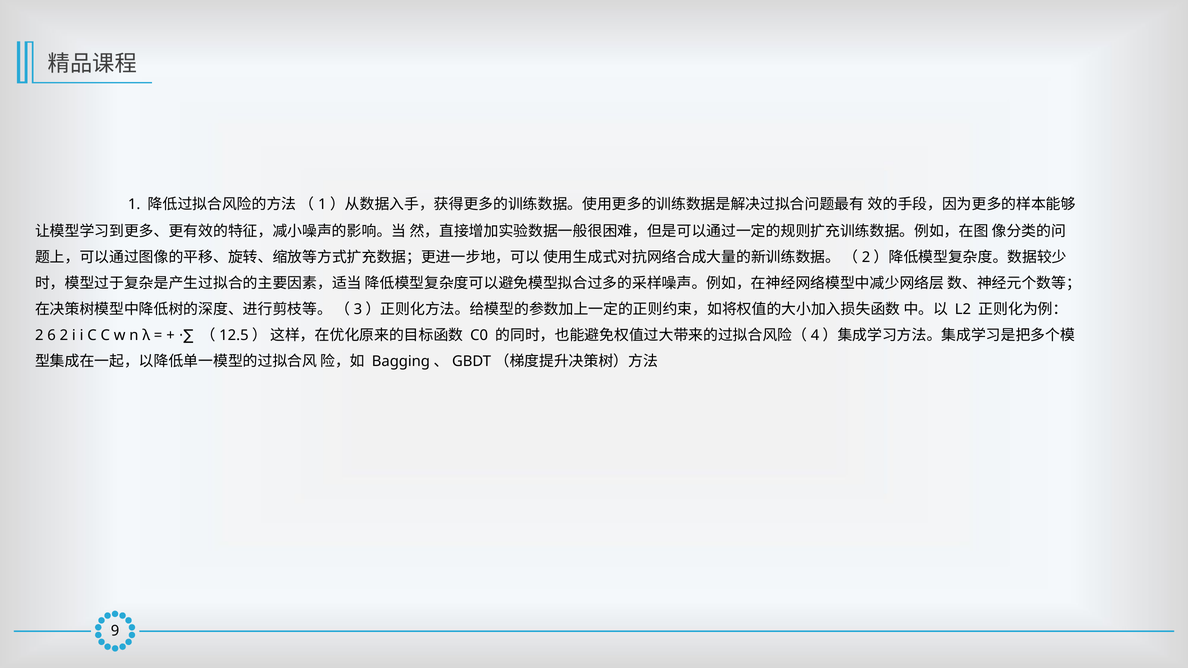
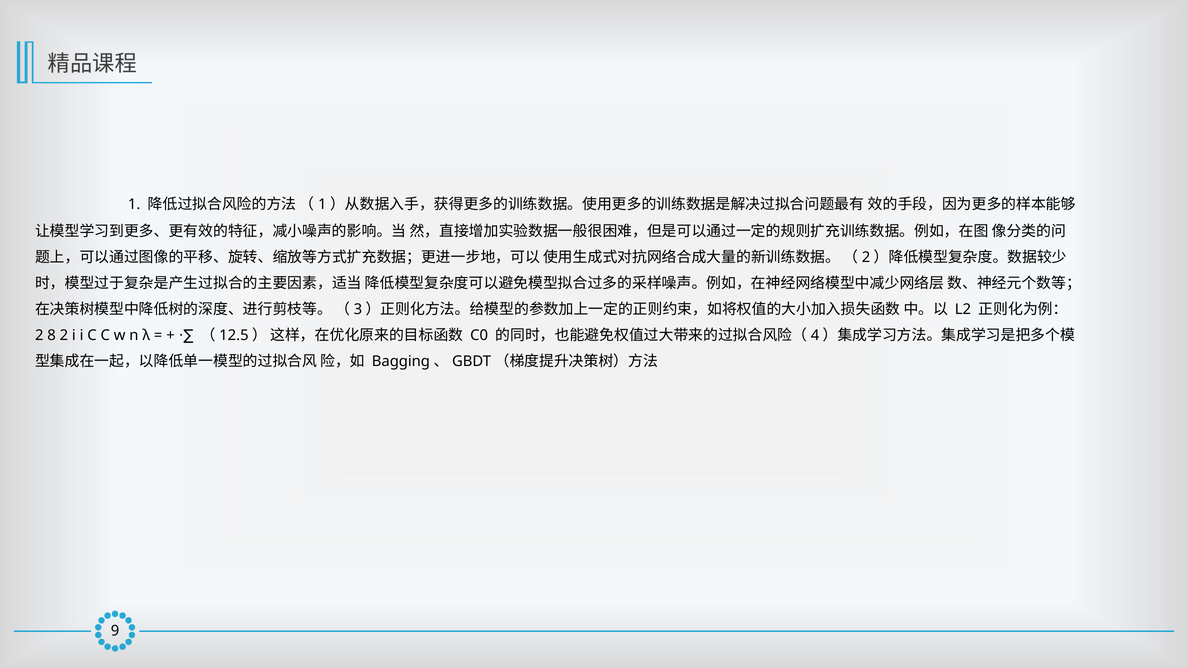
6: 6 -> 8
